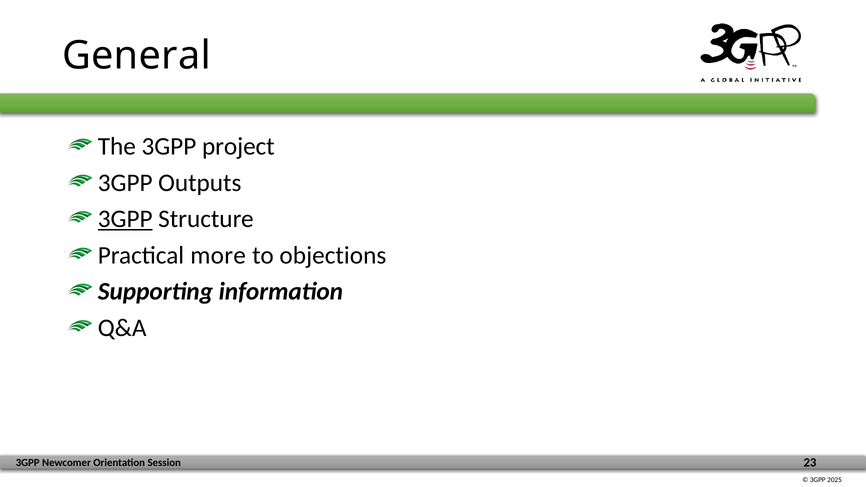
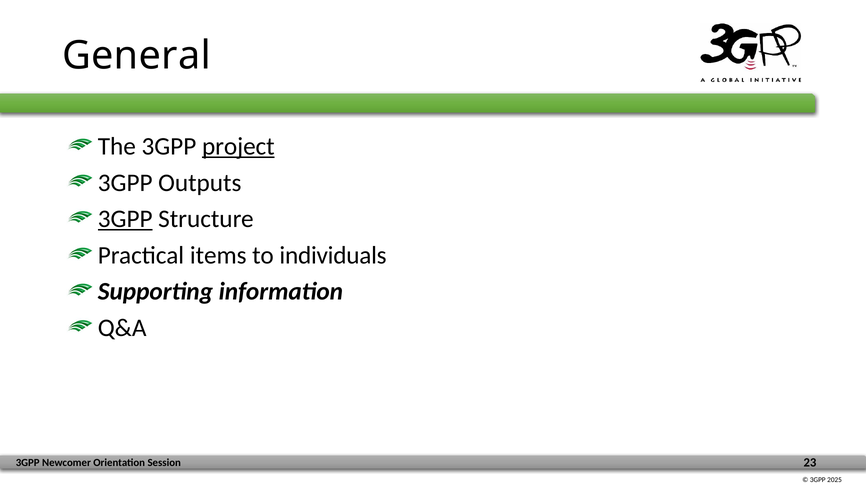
project underline: none -> present
more: more -> items
objections: objections -> individuals
